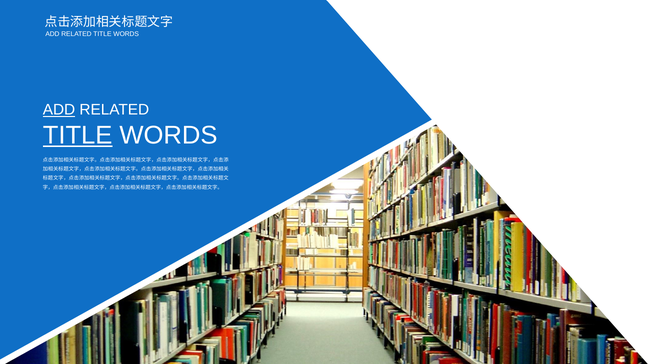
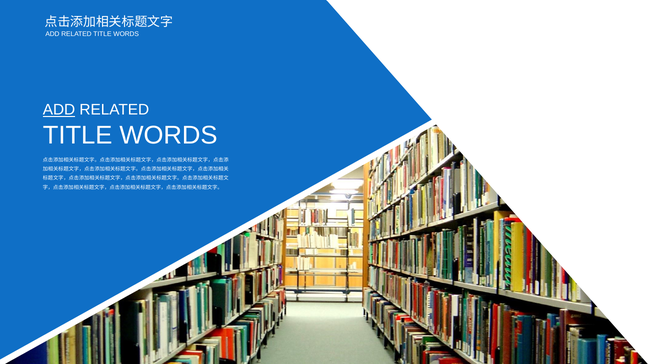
TITLE at (78, 135) underline: present -> none
